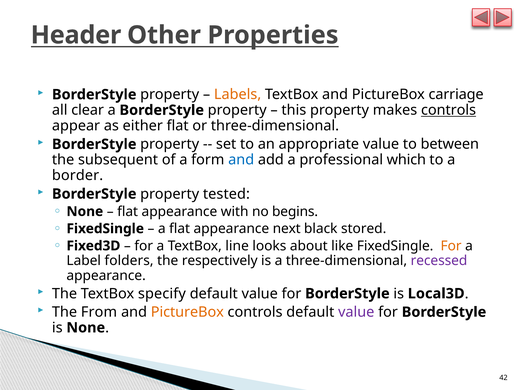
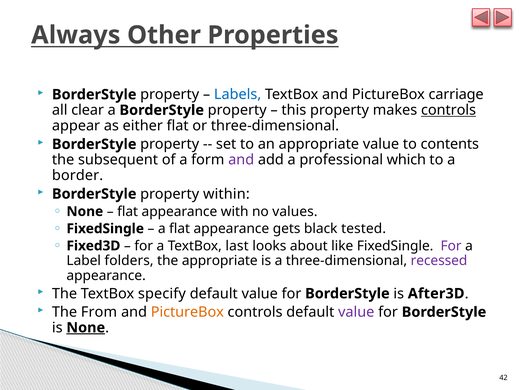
Header: Header -> Always
Labels colour: orange -> blue
between: between -> contents
and at (241, 160) colour: blue -> purple
tested: tested -> within
begins: begins -> values
next: next -> gets
stored: stored -> tested
line: line -> last
For at (451, 246) colour: orange -> purple
the respectively: respectively -> appropriate
Local3D: Local3D -> After3D
None at (86, 328) underline: none -> present
